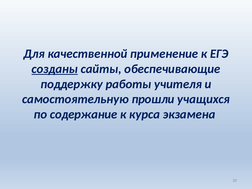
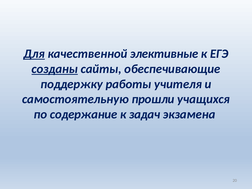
Для underline: none -> present
применение: применение -> элективные
курса: курса -> задач
